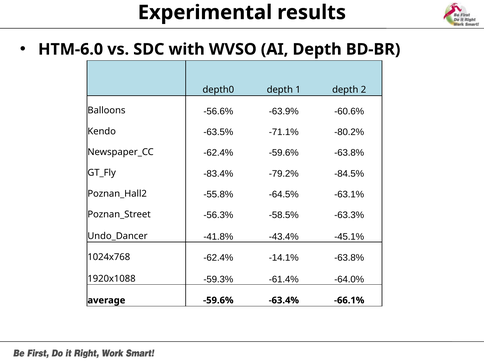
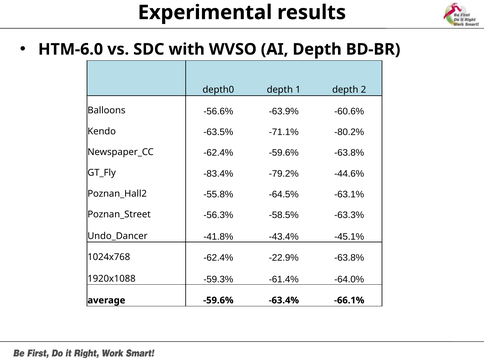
-84.5%: -84.5% -> -44.6%
-14.1%: -14.1% -> -22.9%
